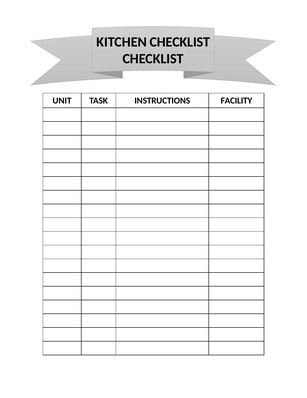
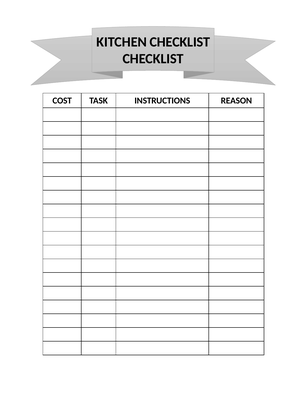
UNIT: UNIT -> COST
FACILITY: FACILITY -> REASON
